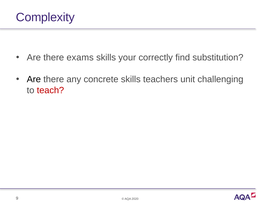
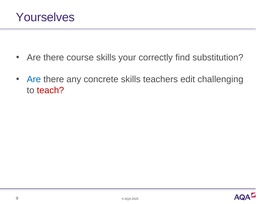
Complexity: Complexity -> Yourselves
exams: exams -> course
Are at (34, 79) colour: black -> blue
unit: unit -> edit
